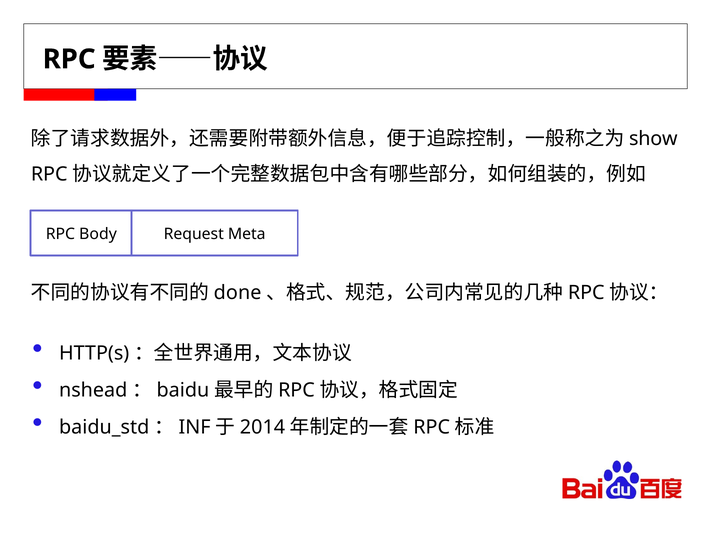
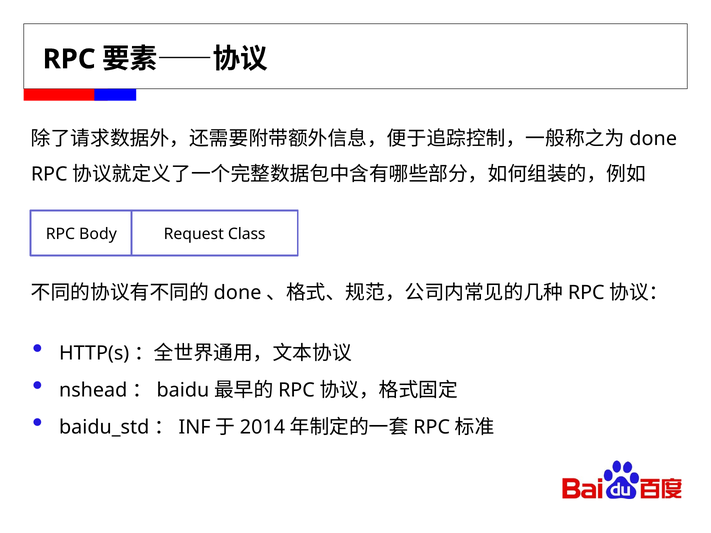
show at (653, 139): show -> done
Meta: Meta -> Class
